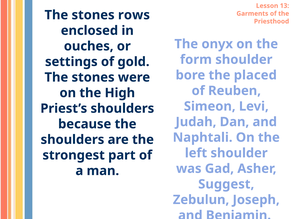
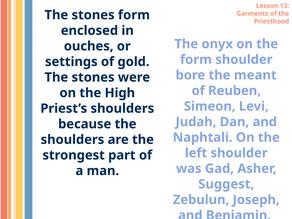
stones rows: rows -> form
placed: placed -> meant
